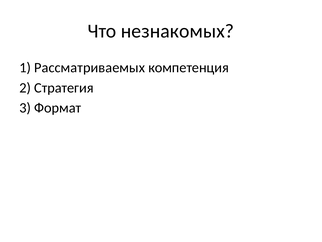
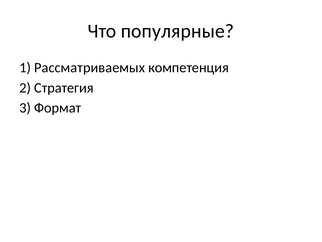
незнакомых: незнакомых -> популярные
